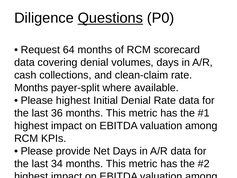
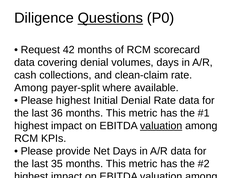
64: 64 -> 42
Months at (31, 88): Months -> Among
valuation at (161, 126) underline: none -> present
34: 34 -> 35
